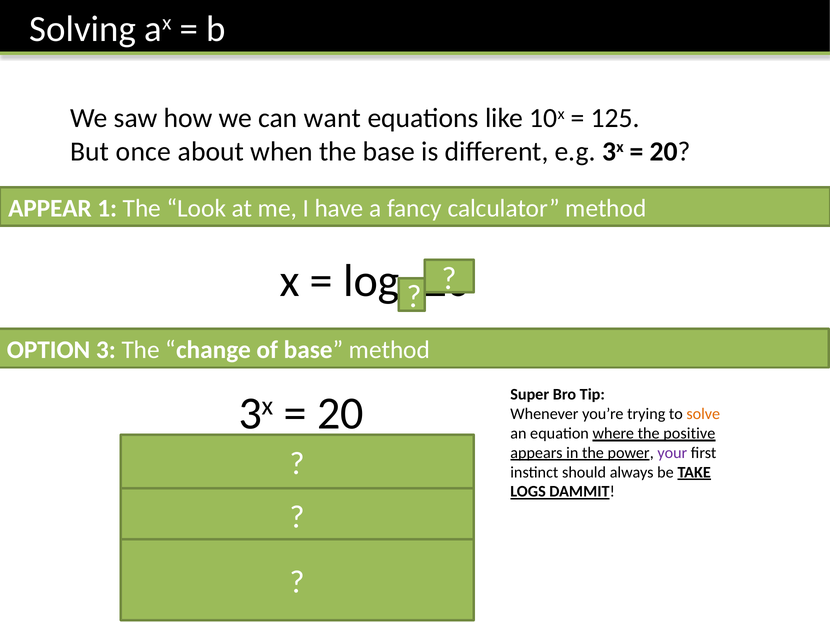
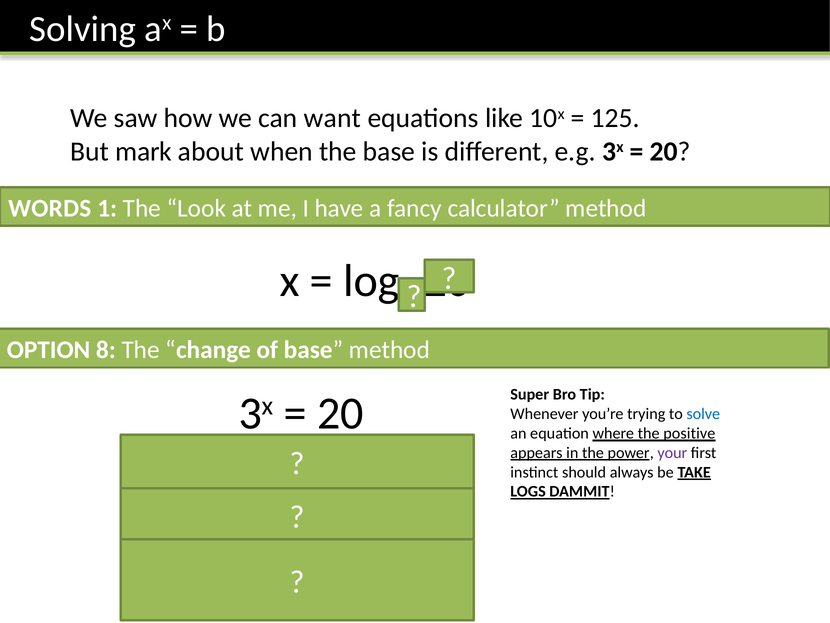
once: once -> mark
APPEAR: APPEAR -> WORDS
OPTION 3: 3 -> 8
solve colour: orange -> blue
